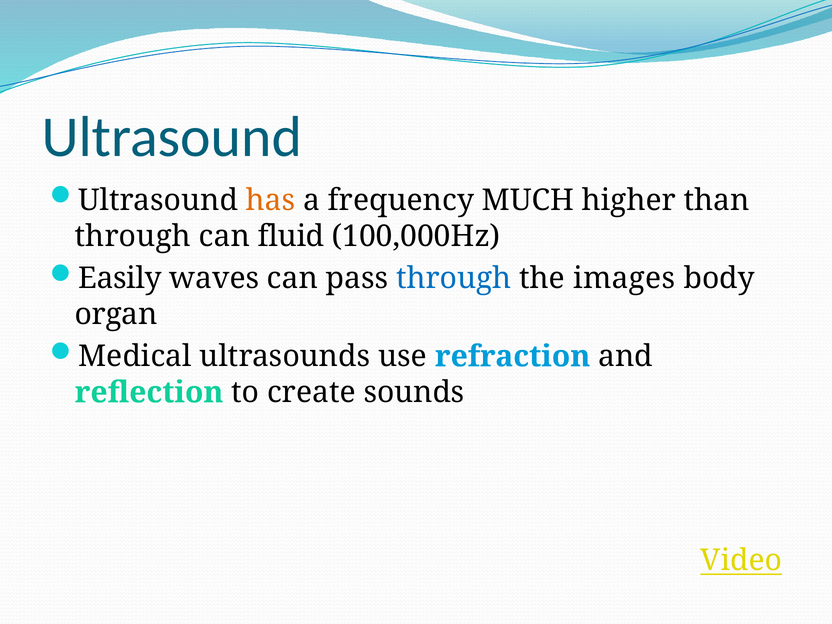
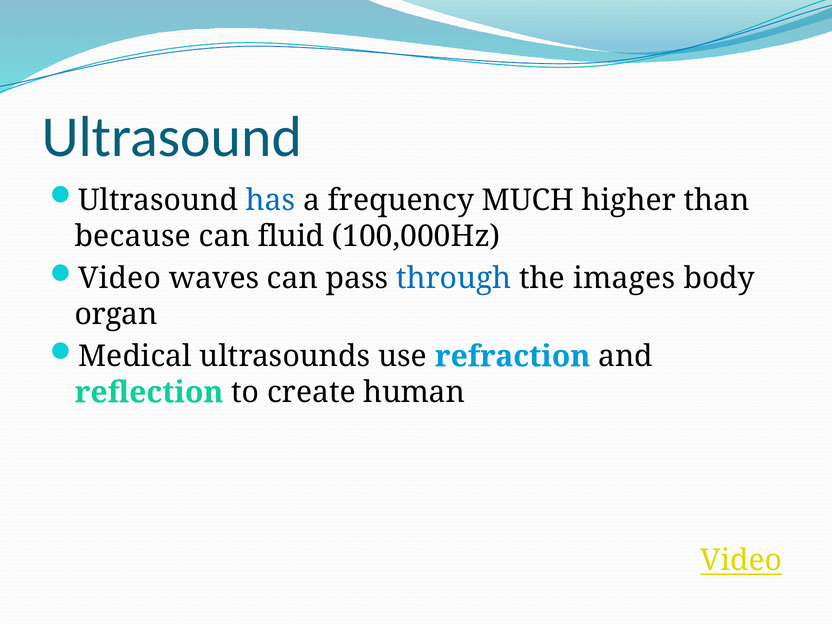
has colour: orange -> blue
through at (133, 236): through -> because
Easily at (120, 278): Easily -> Video
sounds: sounds -> human
